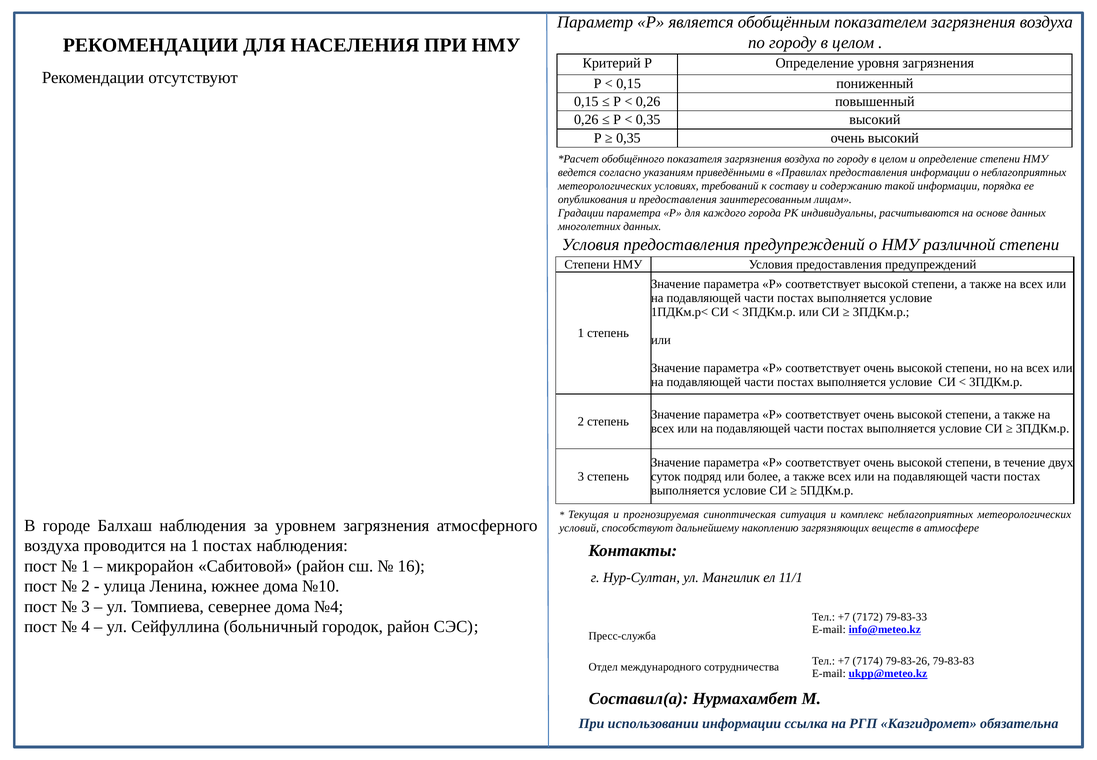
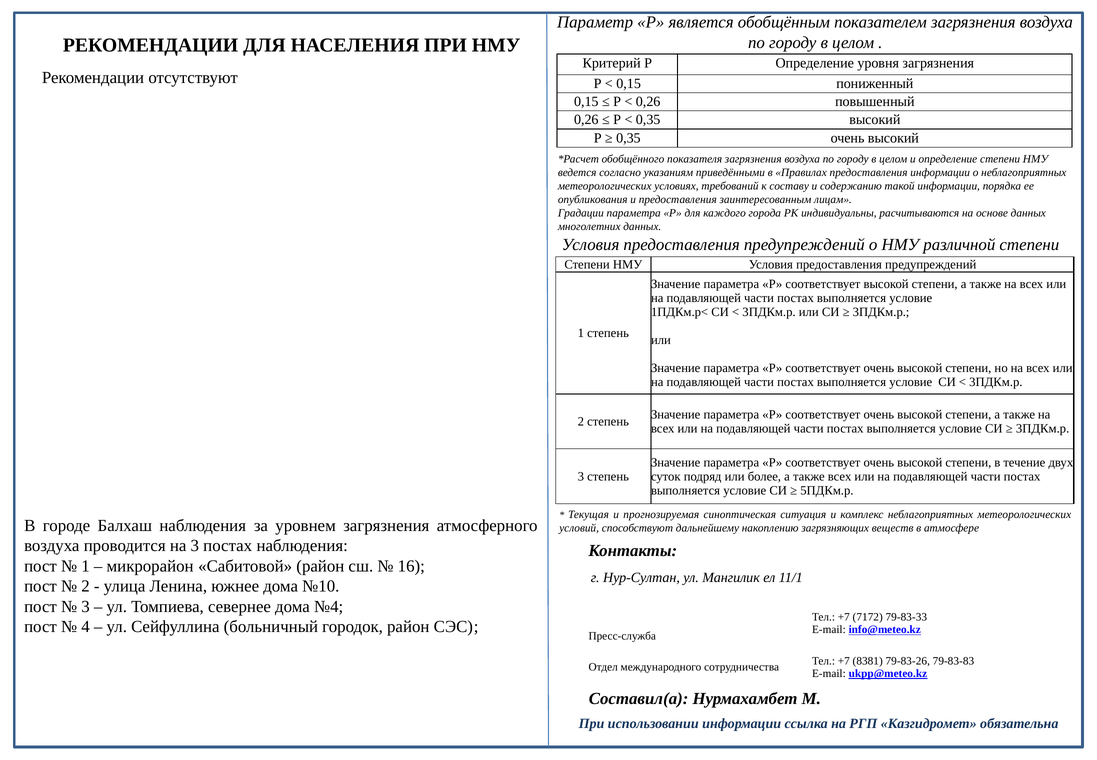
на 1: 1 -> 3
7174: 7174 -> 8381
